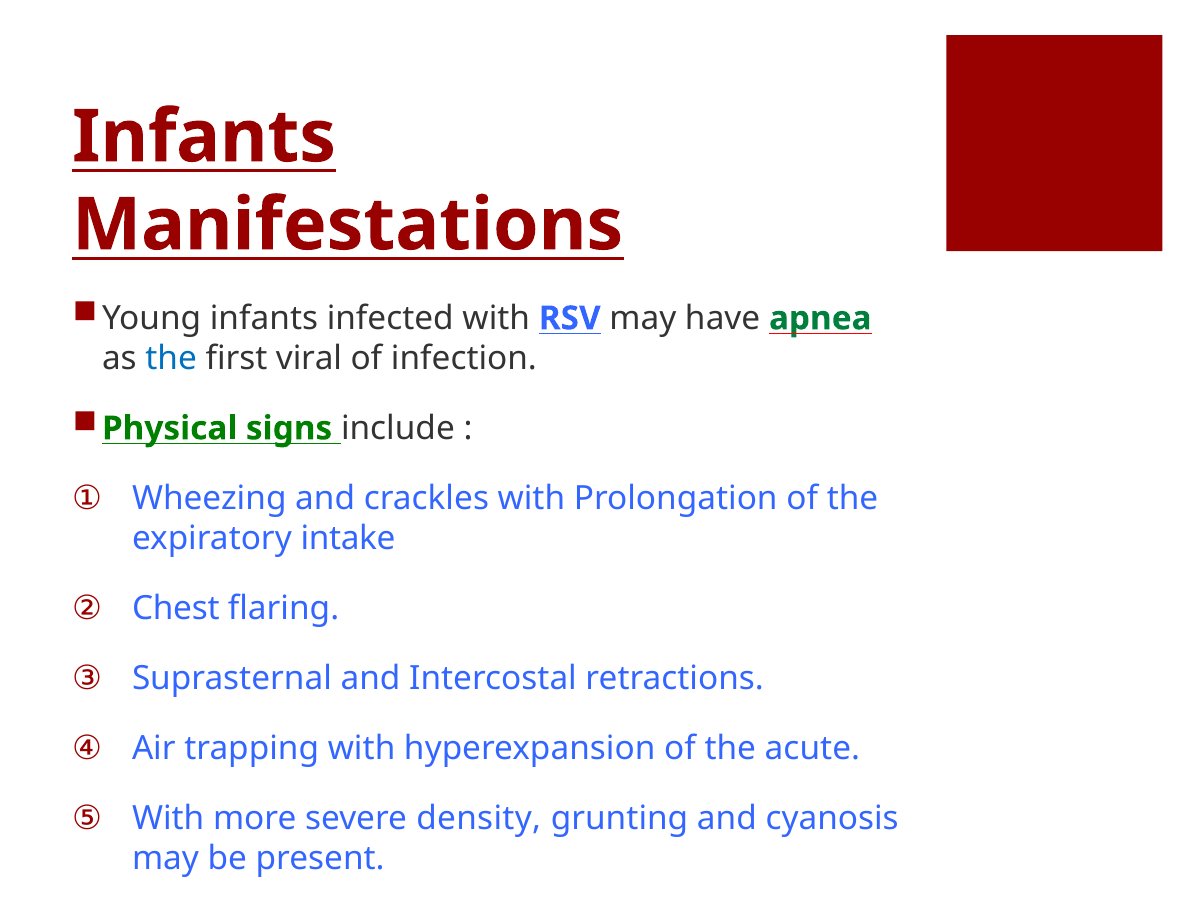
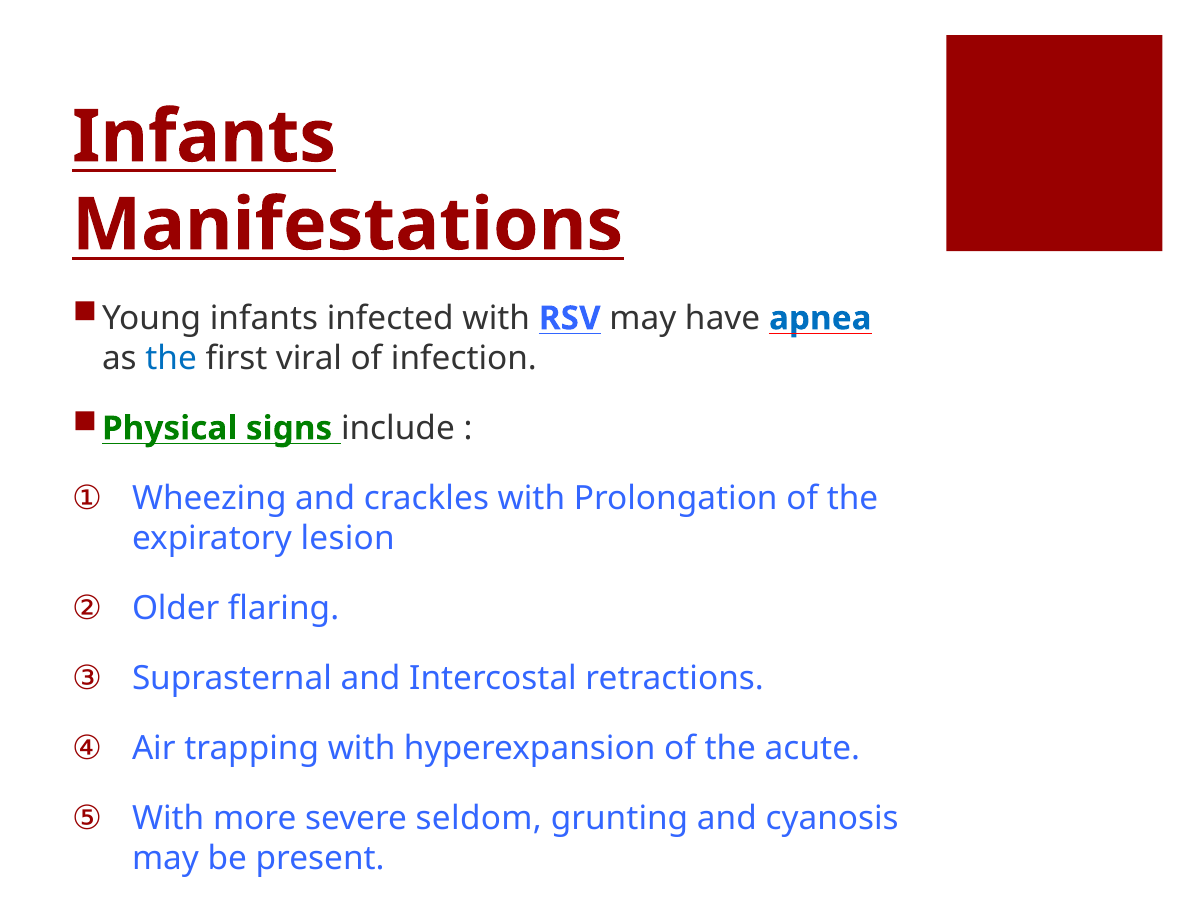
apnea colour: green -> blue
intake: intake -> lesion
Chest: Chest -> Older
density: density -> seldom
